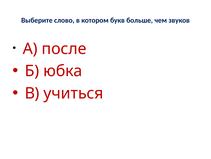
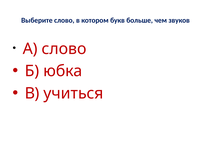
А после: после -> слово
